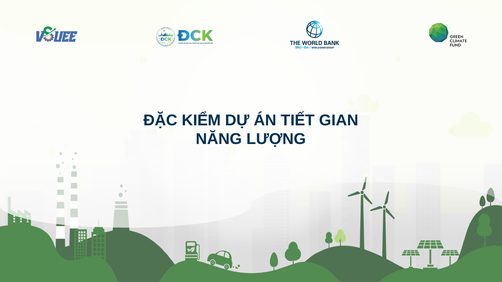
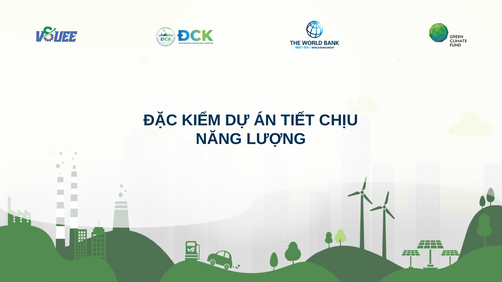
GIAN: GIAN -> CHỊU
